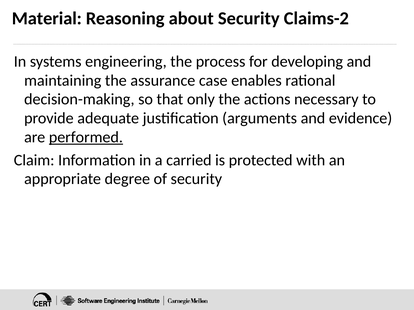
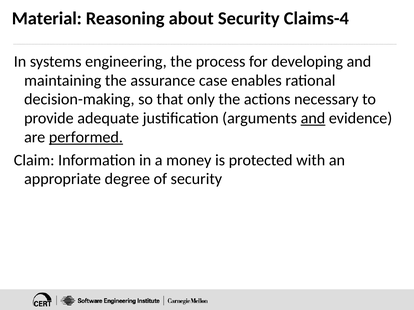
Claims-2: Claims-2 -> Claims-4
and at (313, 118) underline: none -> present
carried: carried -> money
